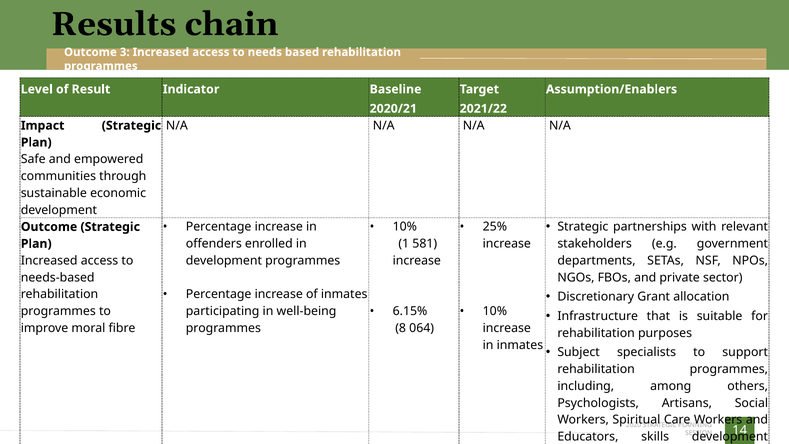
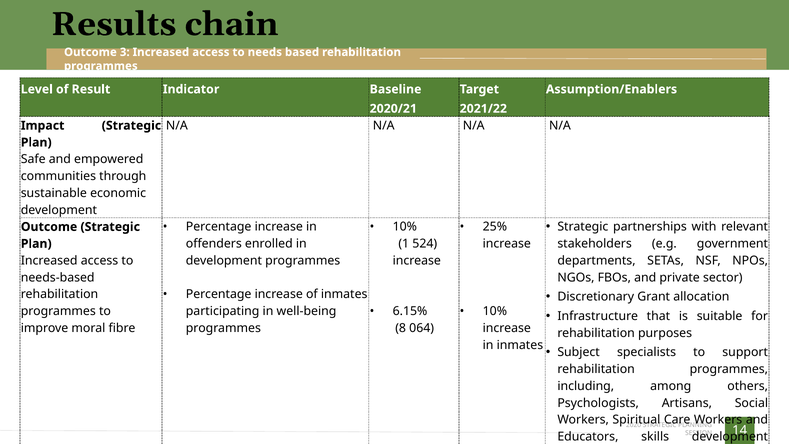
581: 581 -> 524
